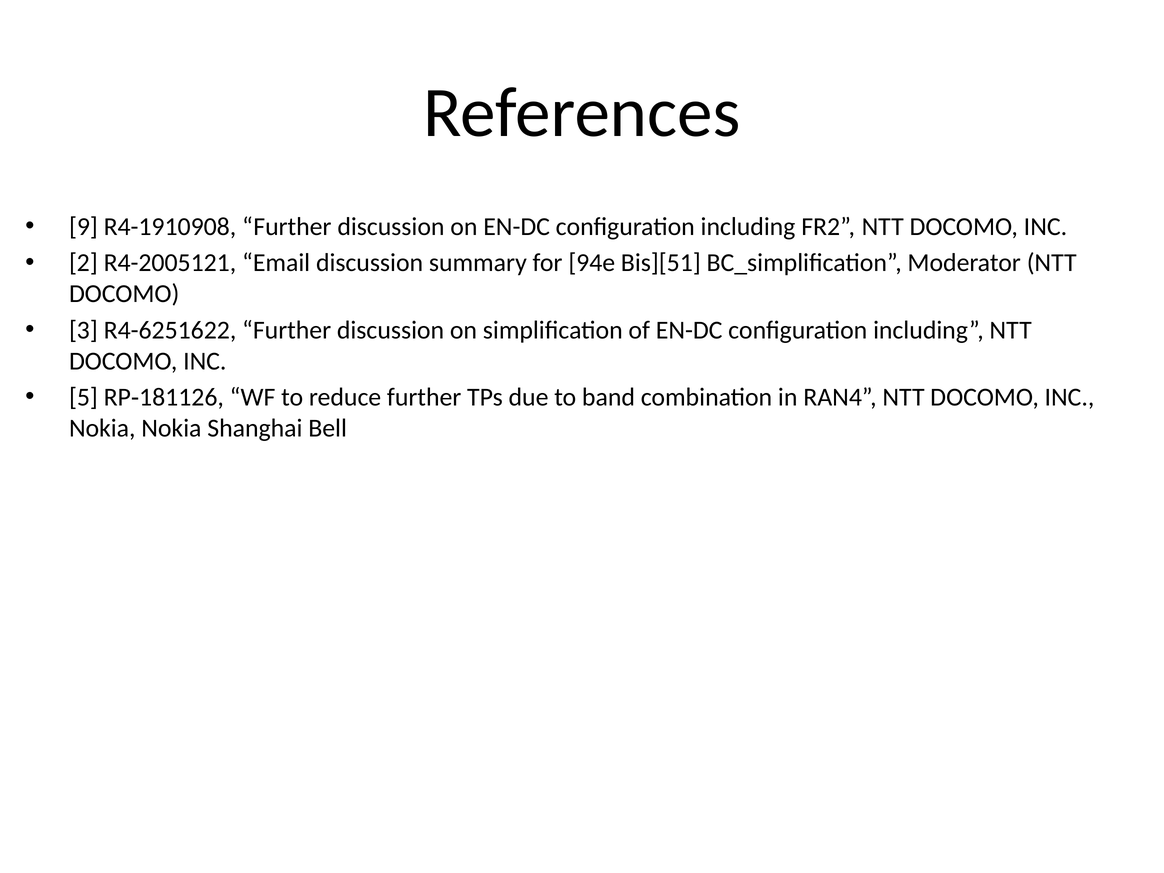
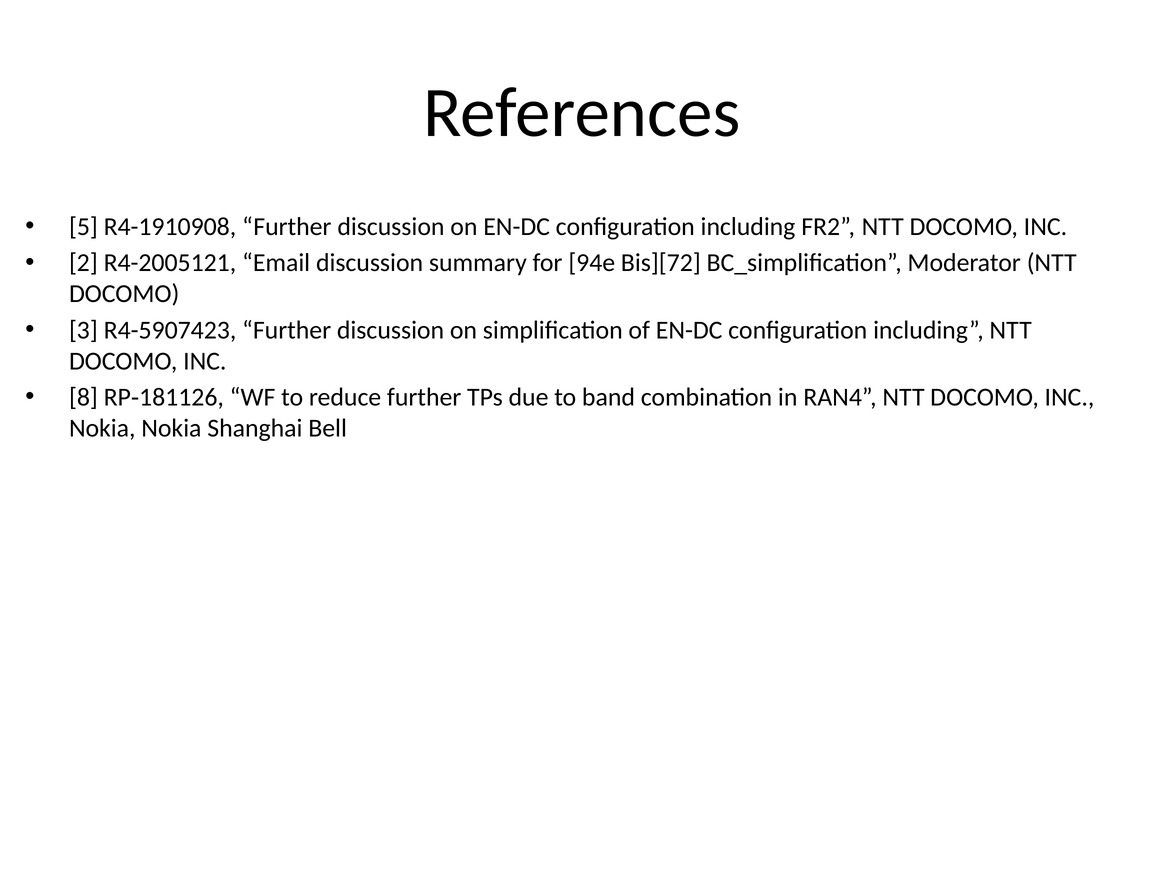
9: 9 -> 5
Bis][51: Bis][51 -> Bis][72
R4-6251622: R4-6251622 -> R4-5907423
5: 5 -> 8
